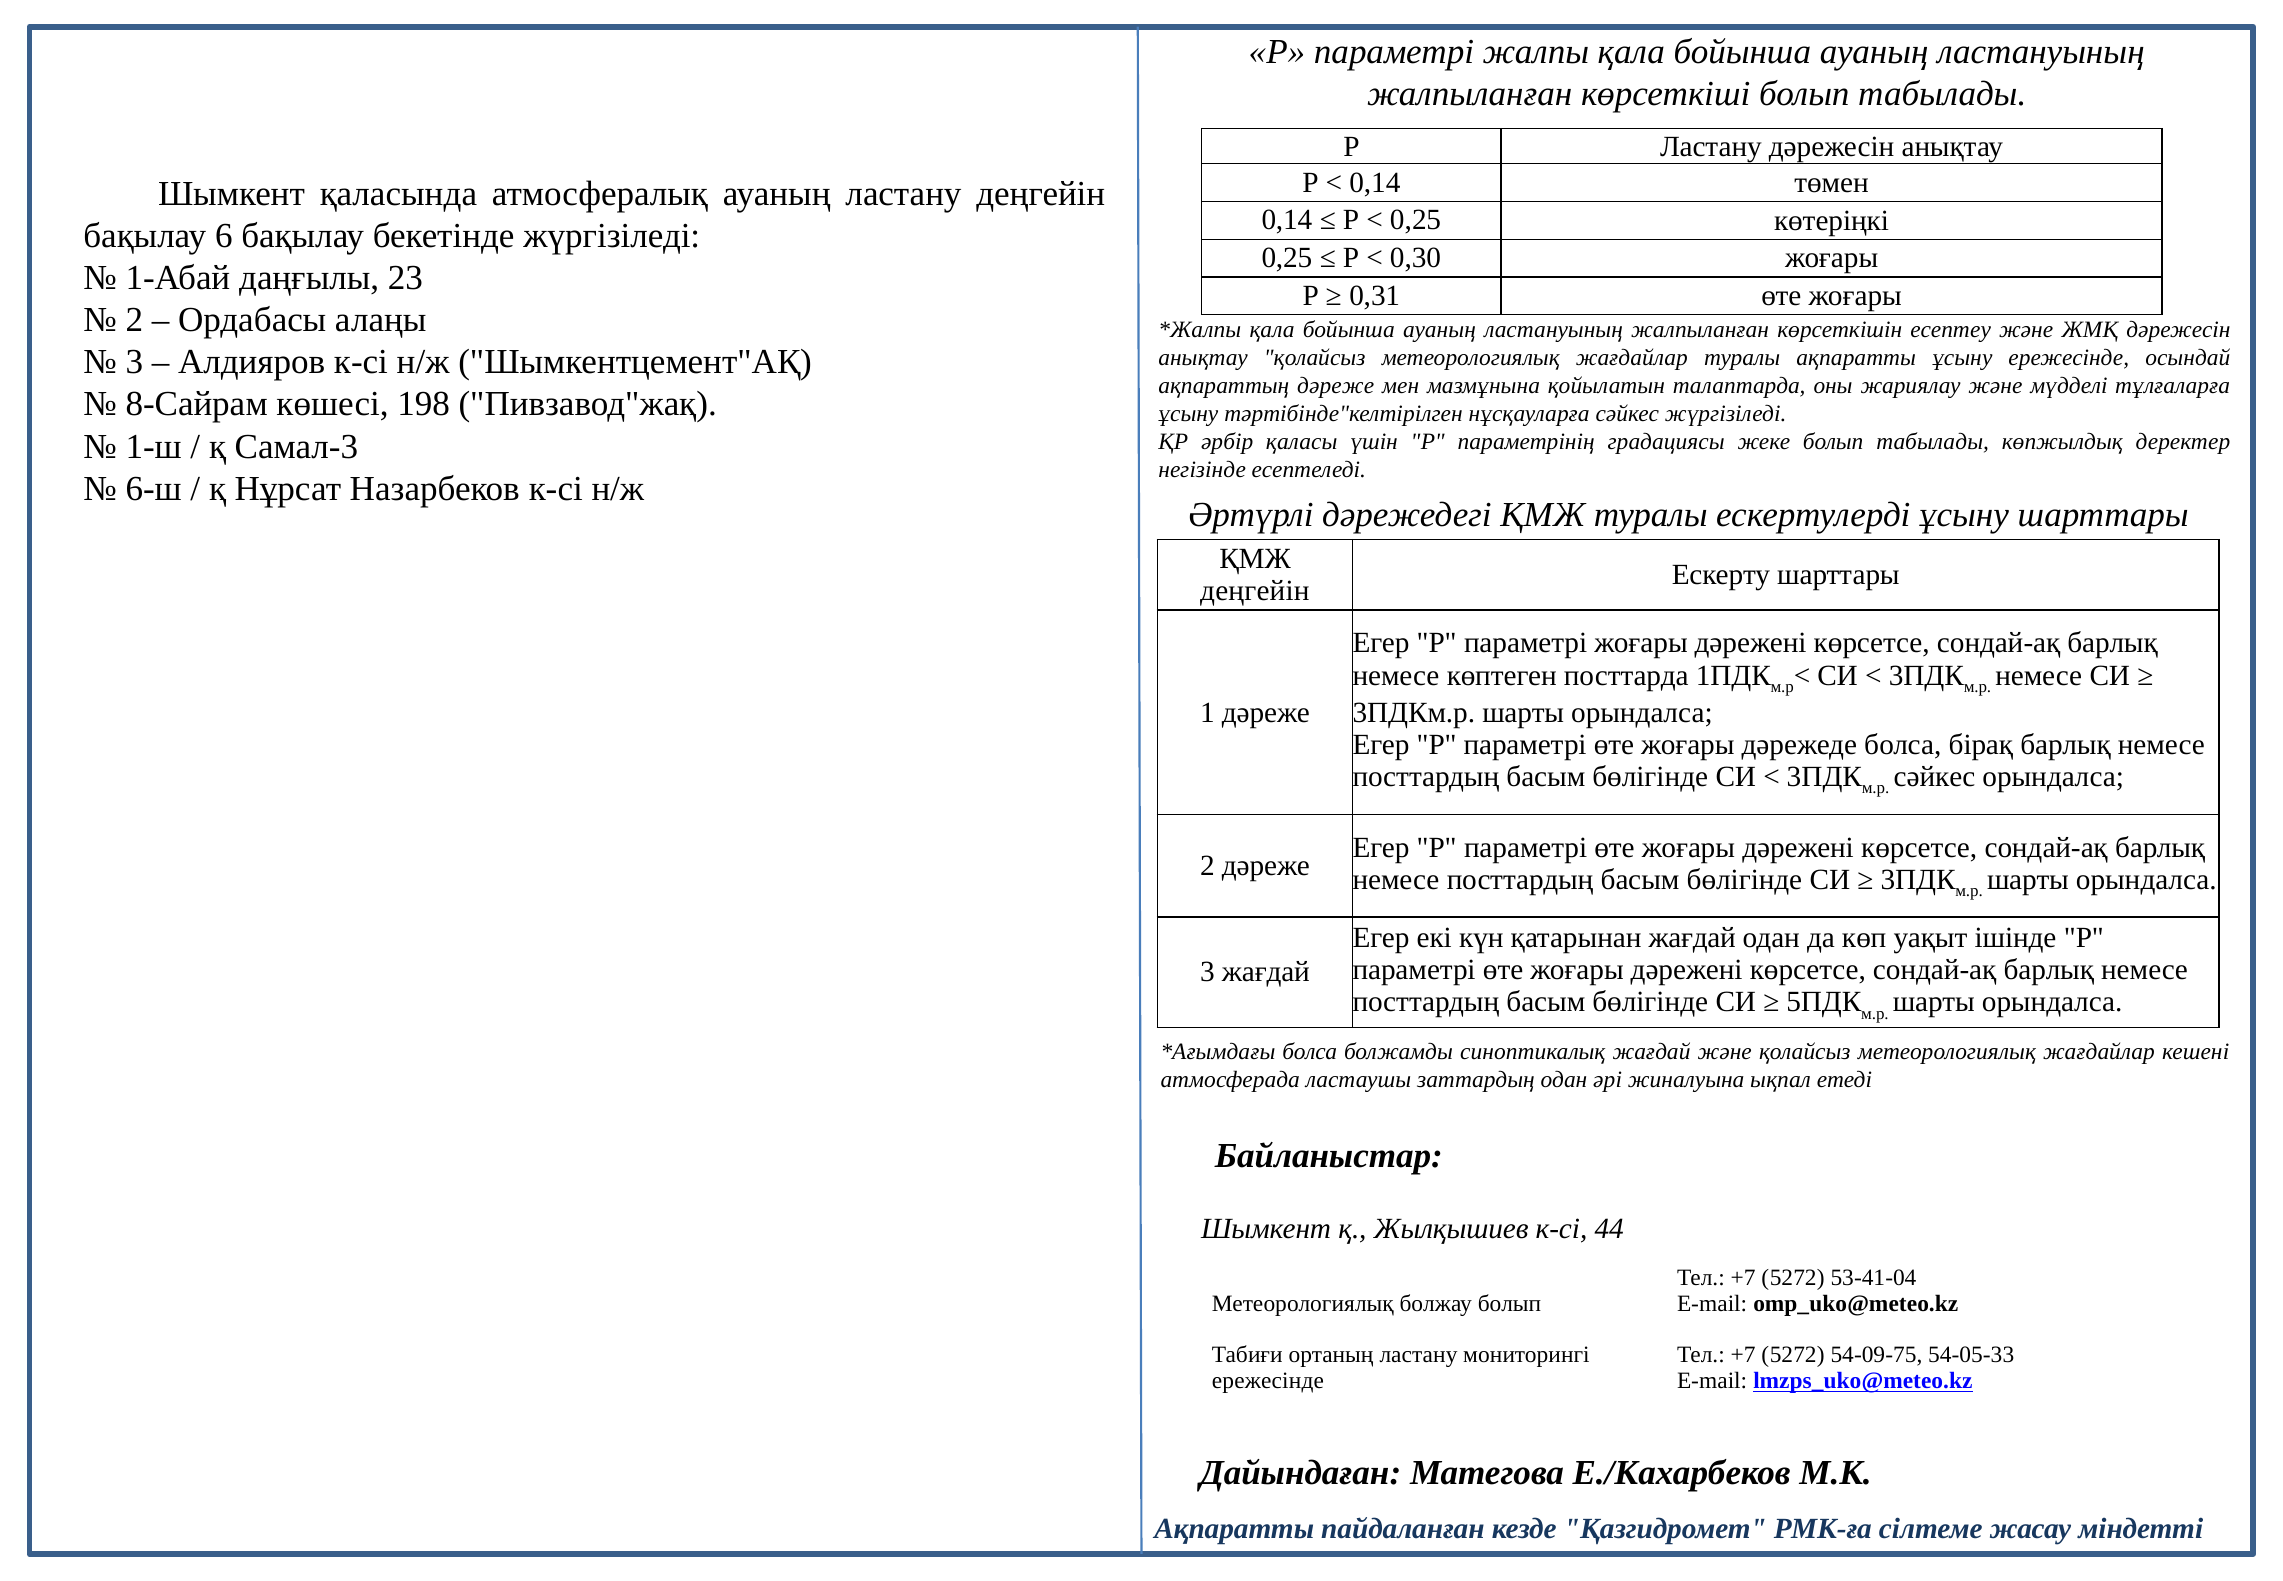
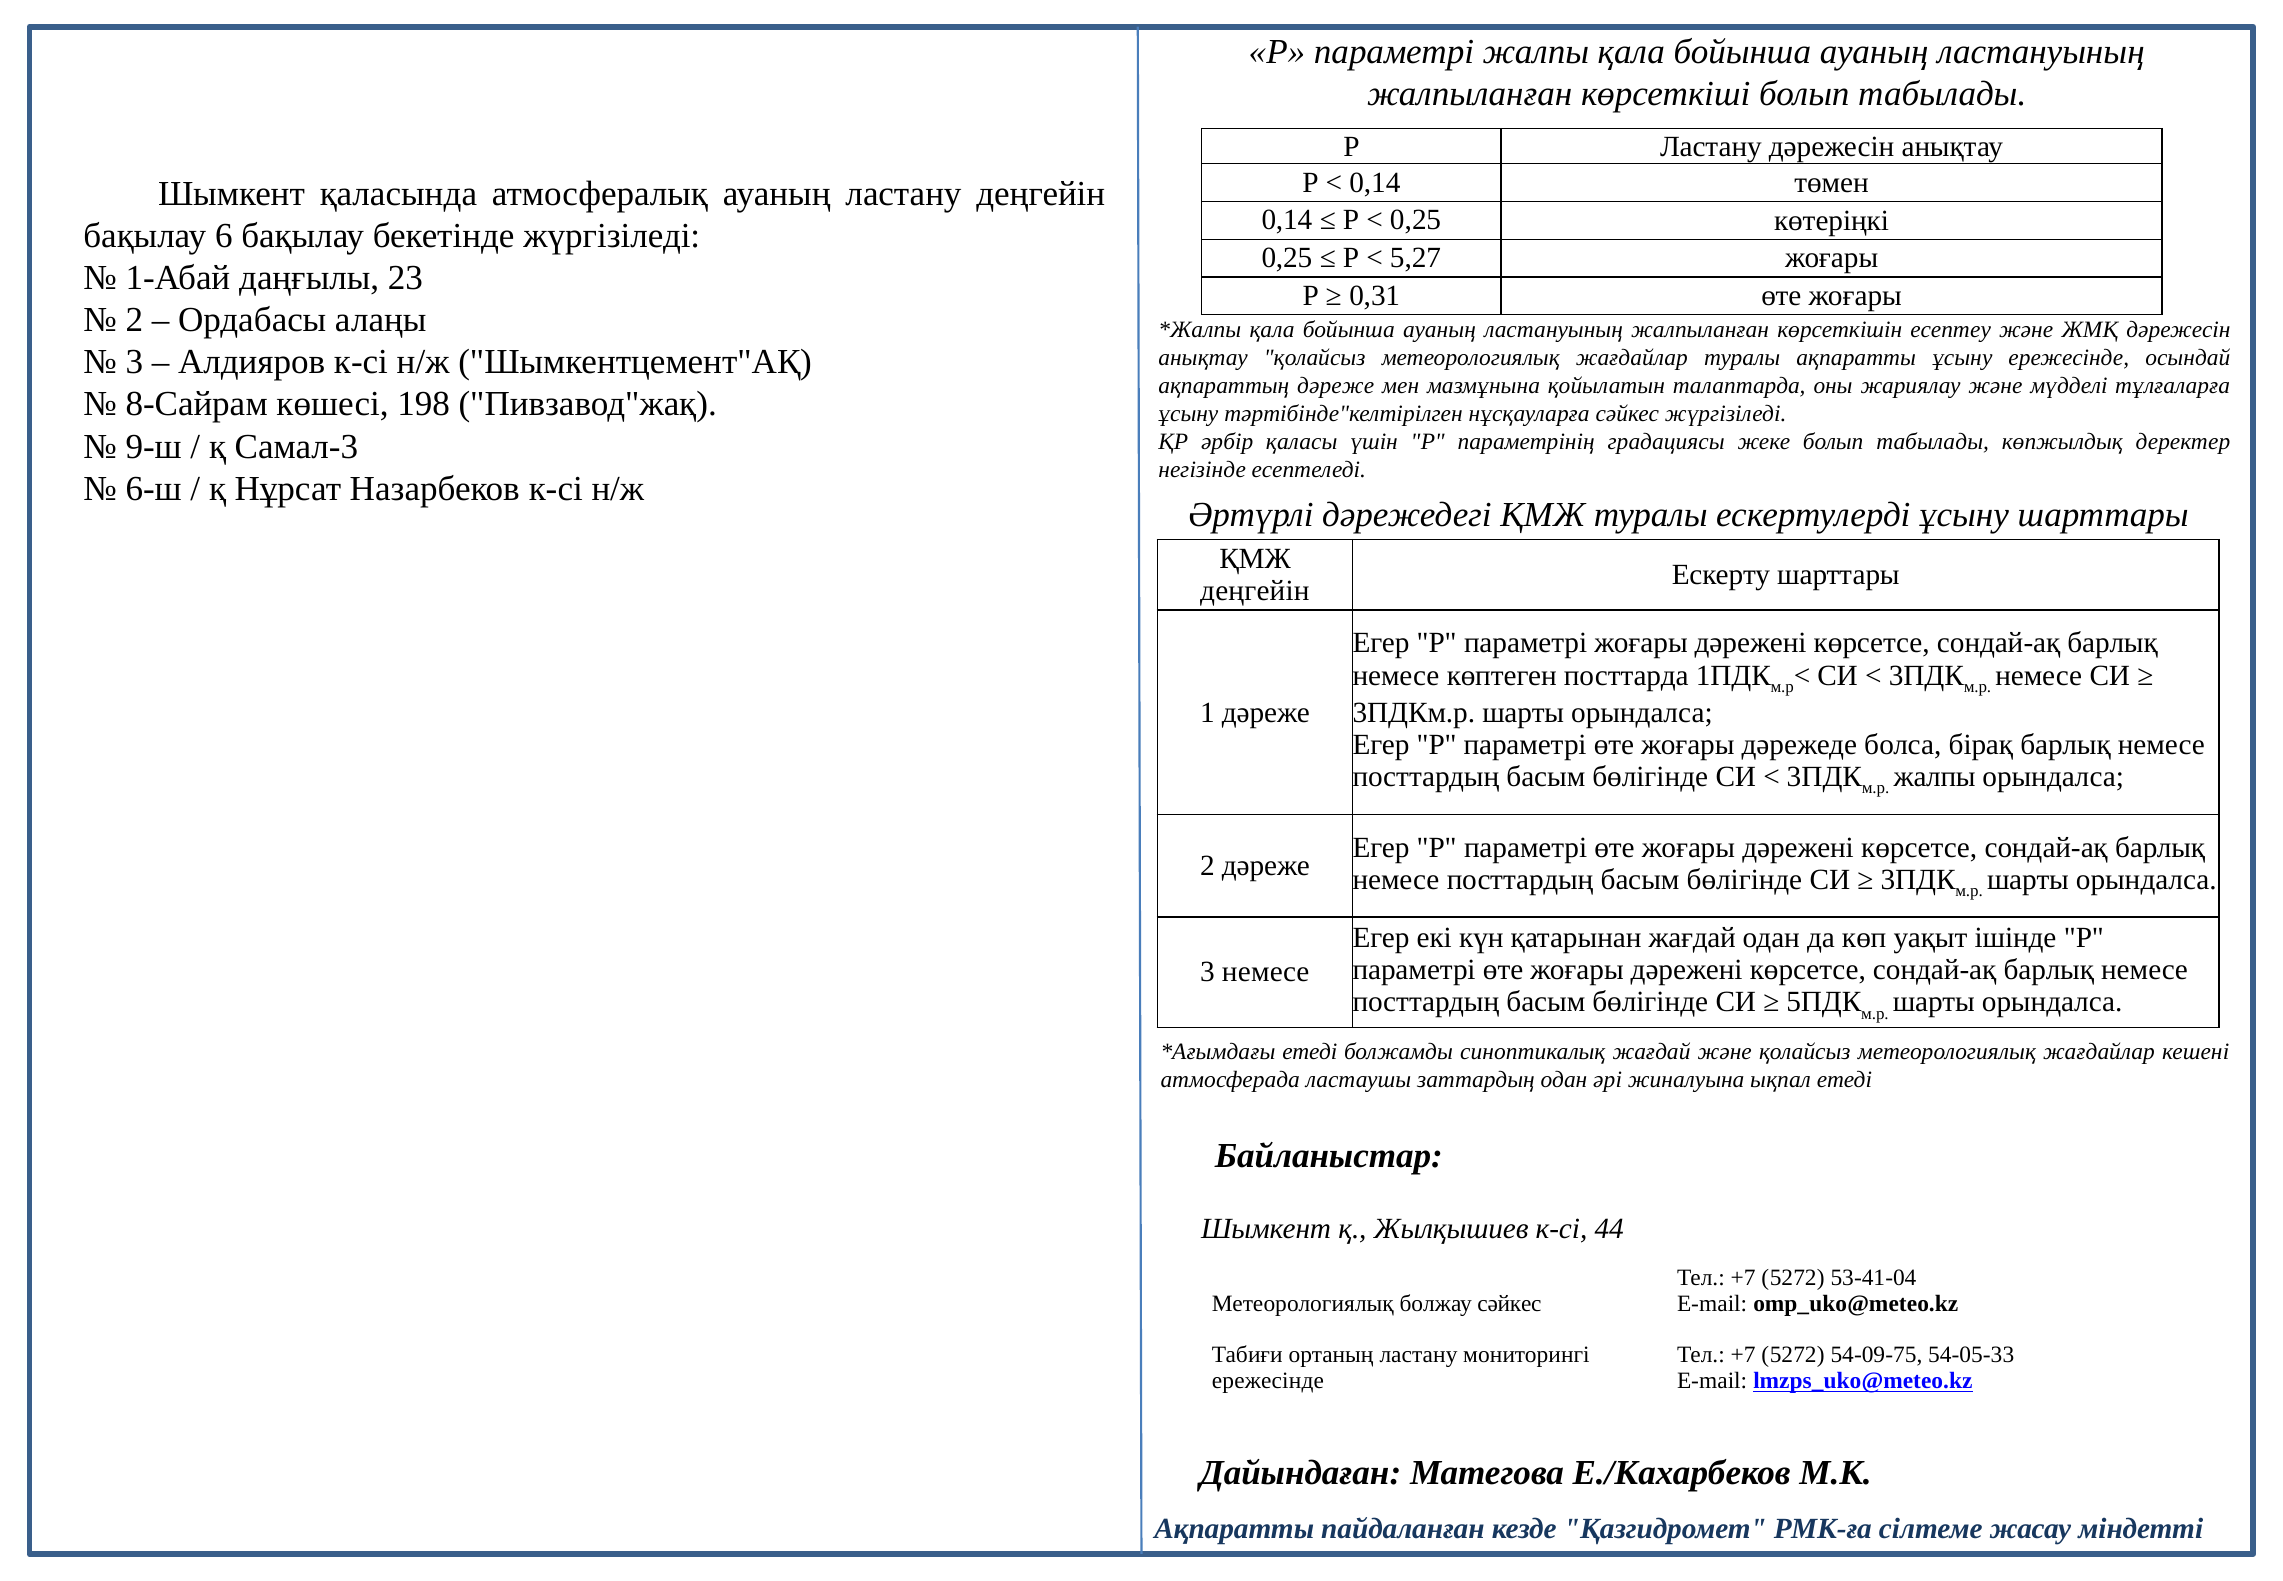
0,30: 0,30 -> 5,27
1-ш: 1-ш -> 9-ш
сәйкес at (1934, 777): сәйкес -> жалпы
3 жағдай: жағдай -> немесе
болса at (1310, 1052): болса -> етеді
болжау болып: болып -> сәйкес
